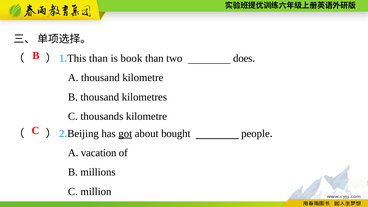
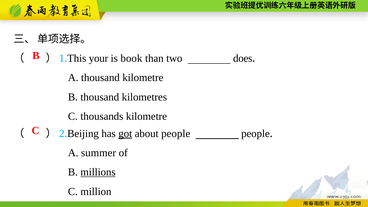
than at (98, 58): than -> your
about bought: bought -> people
vacation: vacation -> summer
millions underline: none -> present
